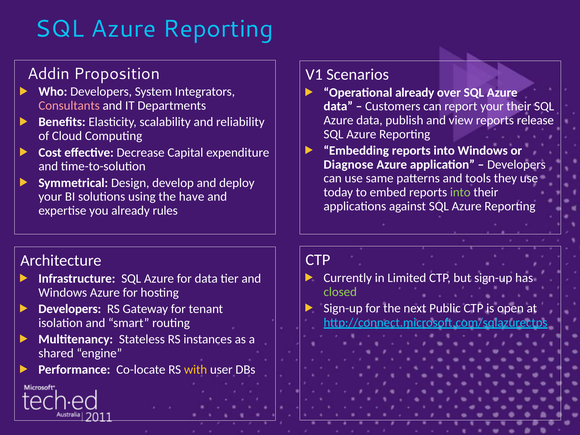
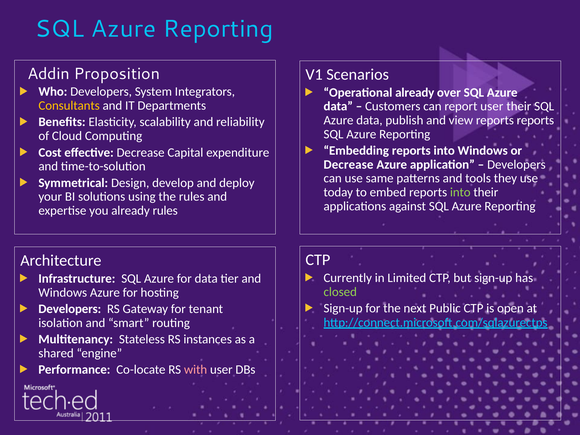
Consultants colour: pink -> yellow
report your: your -> user
reports release: release -> reports
Diagnose at (349, 165): Diagnose -> Decrease
the have: have -> rules
with colour: yellow -> pink
